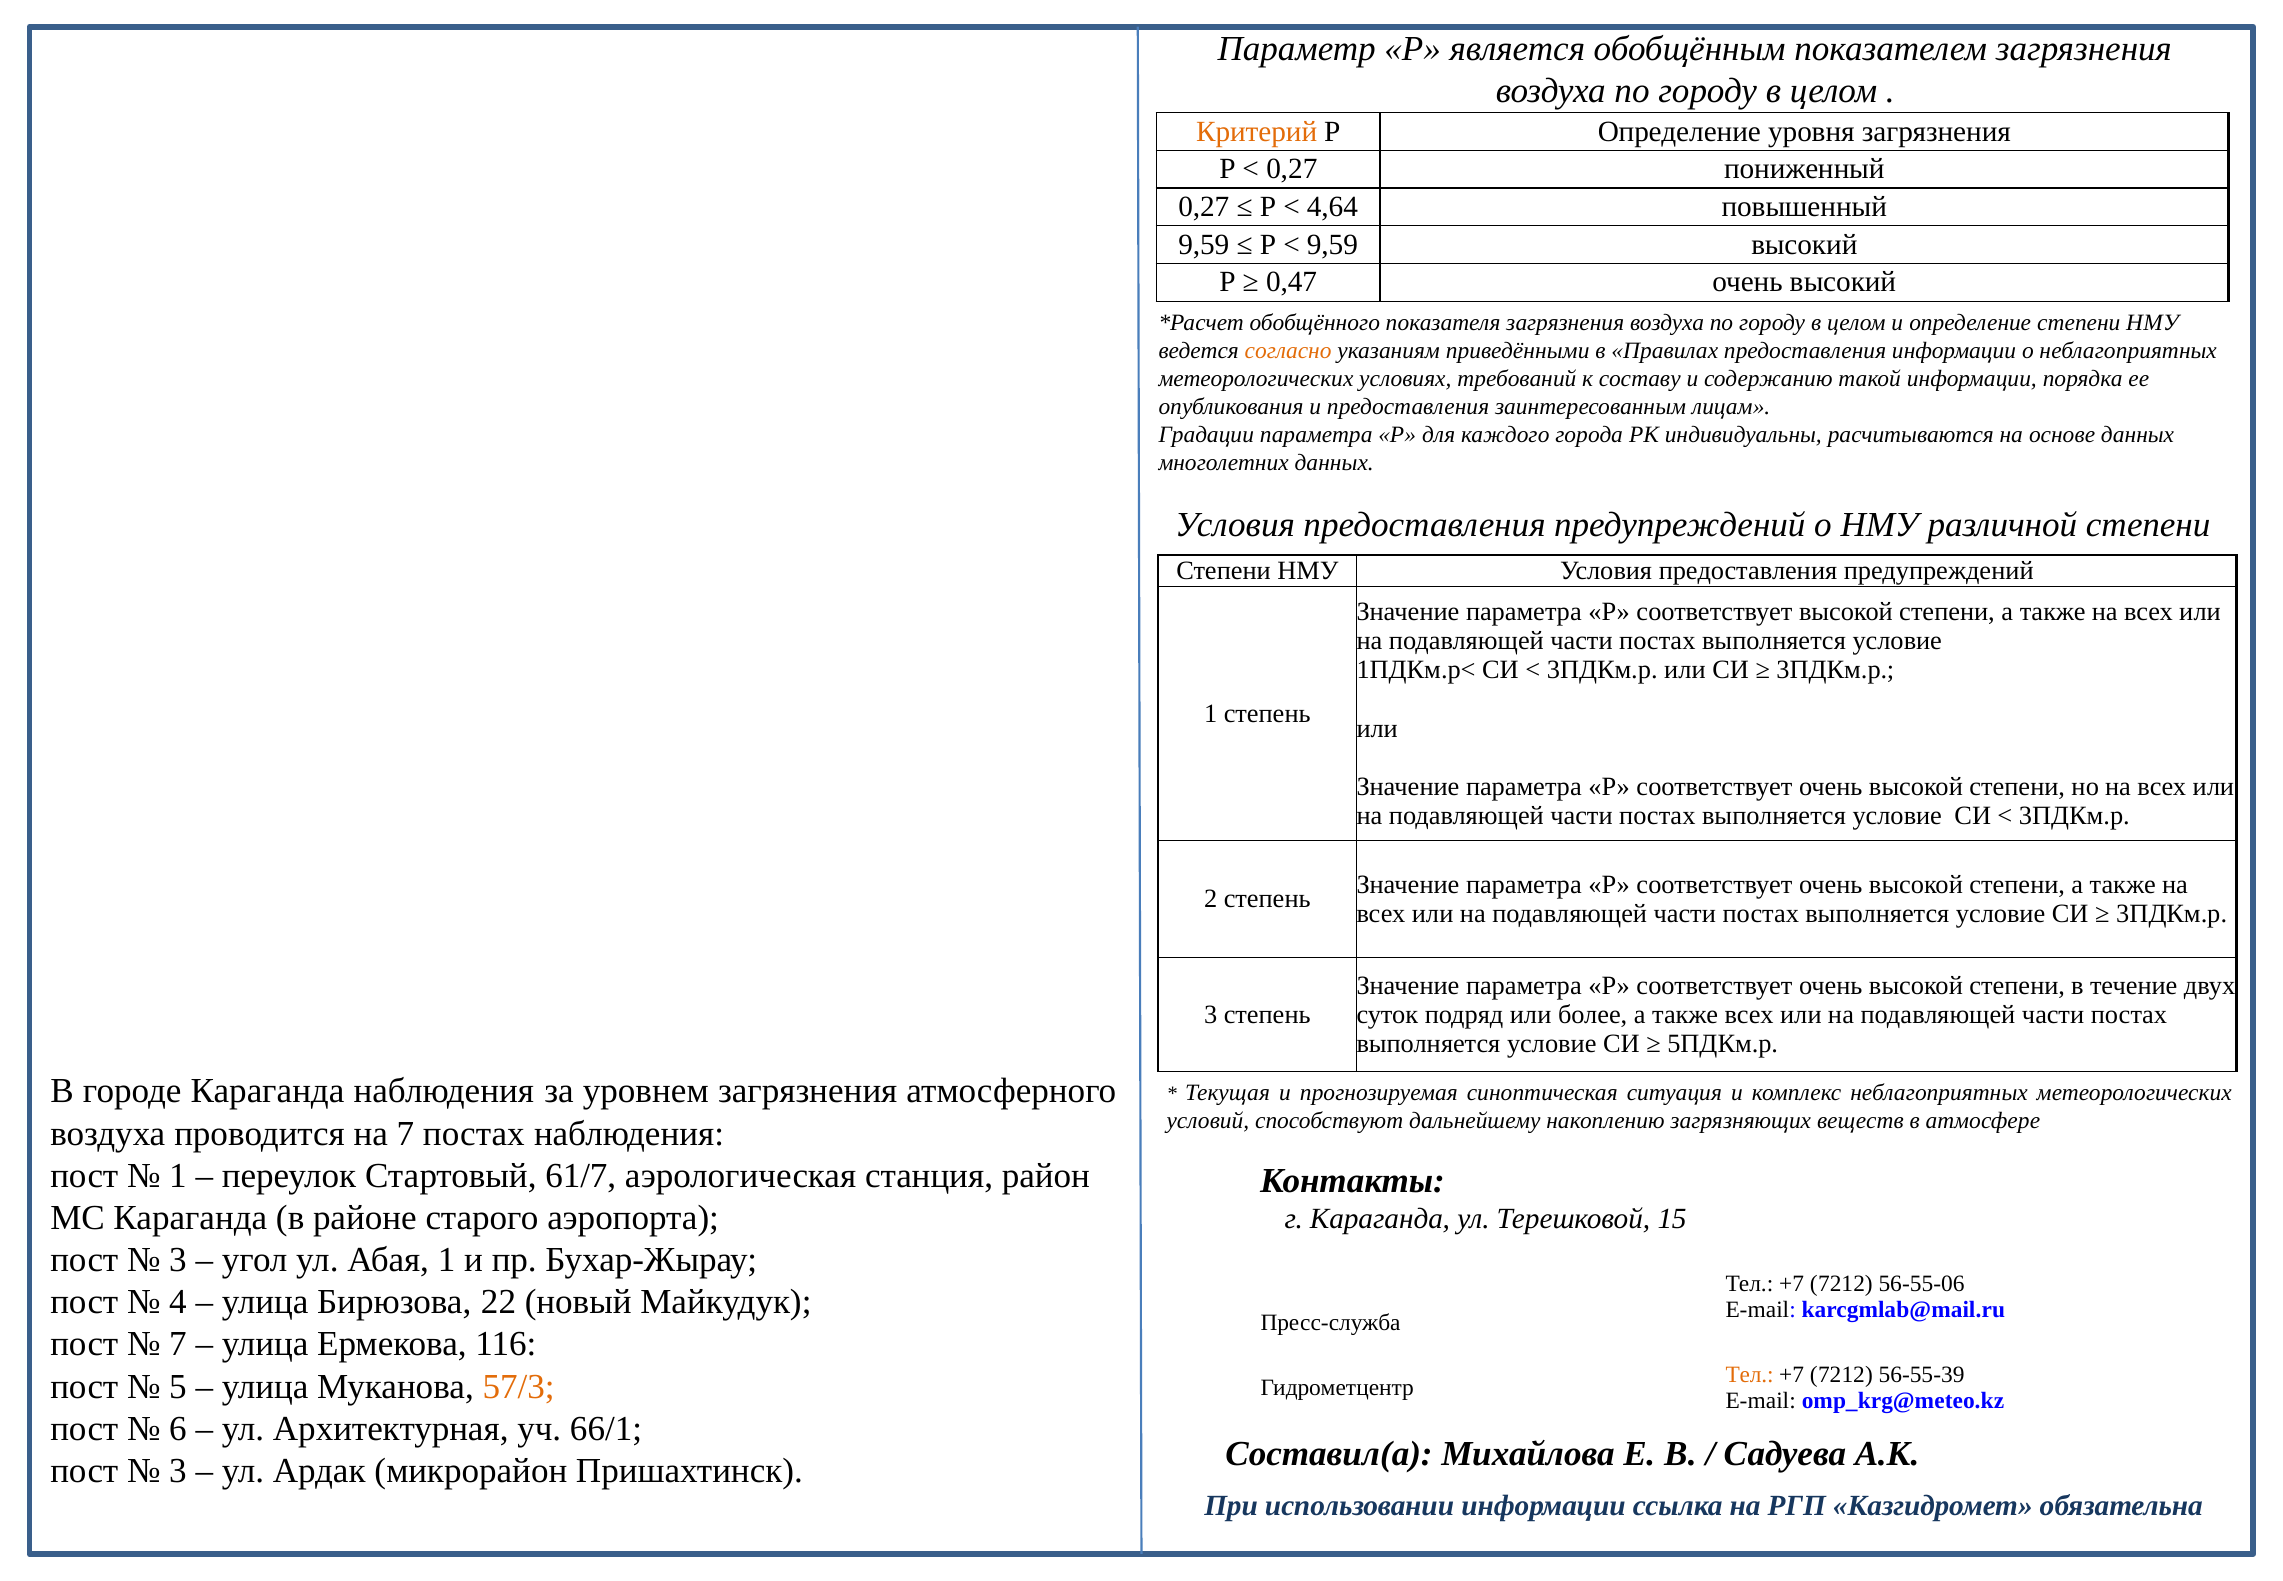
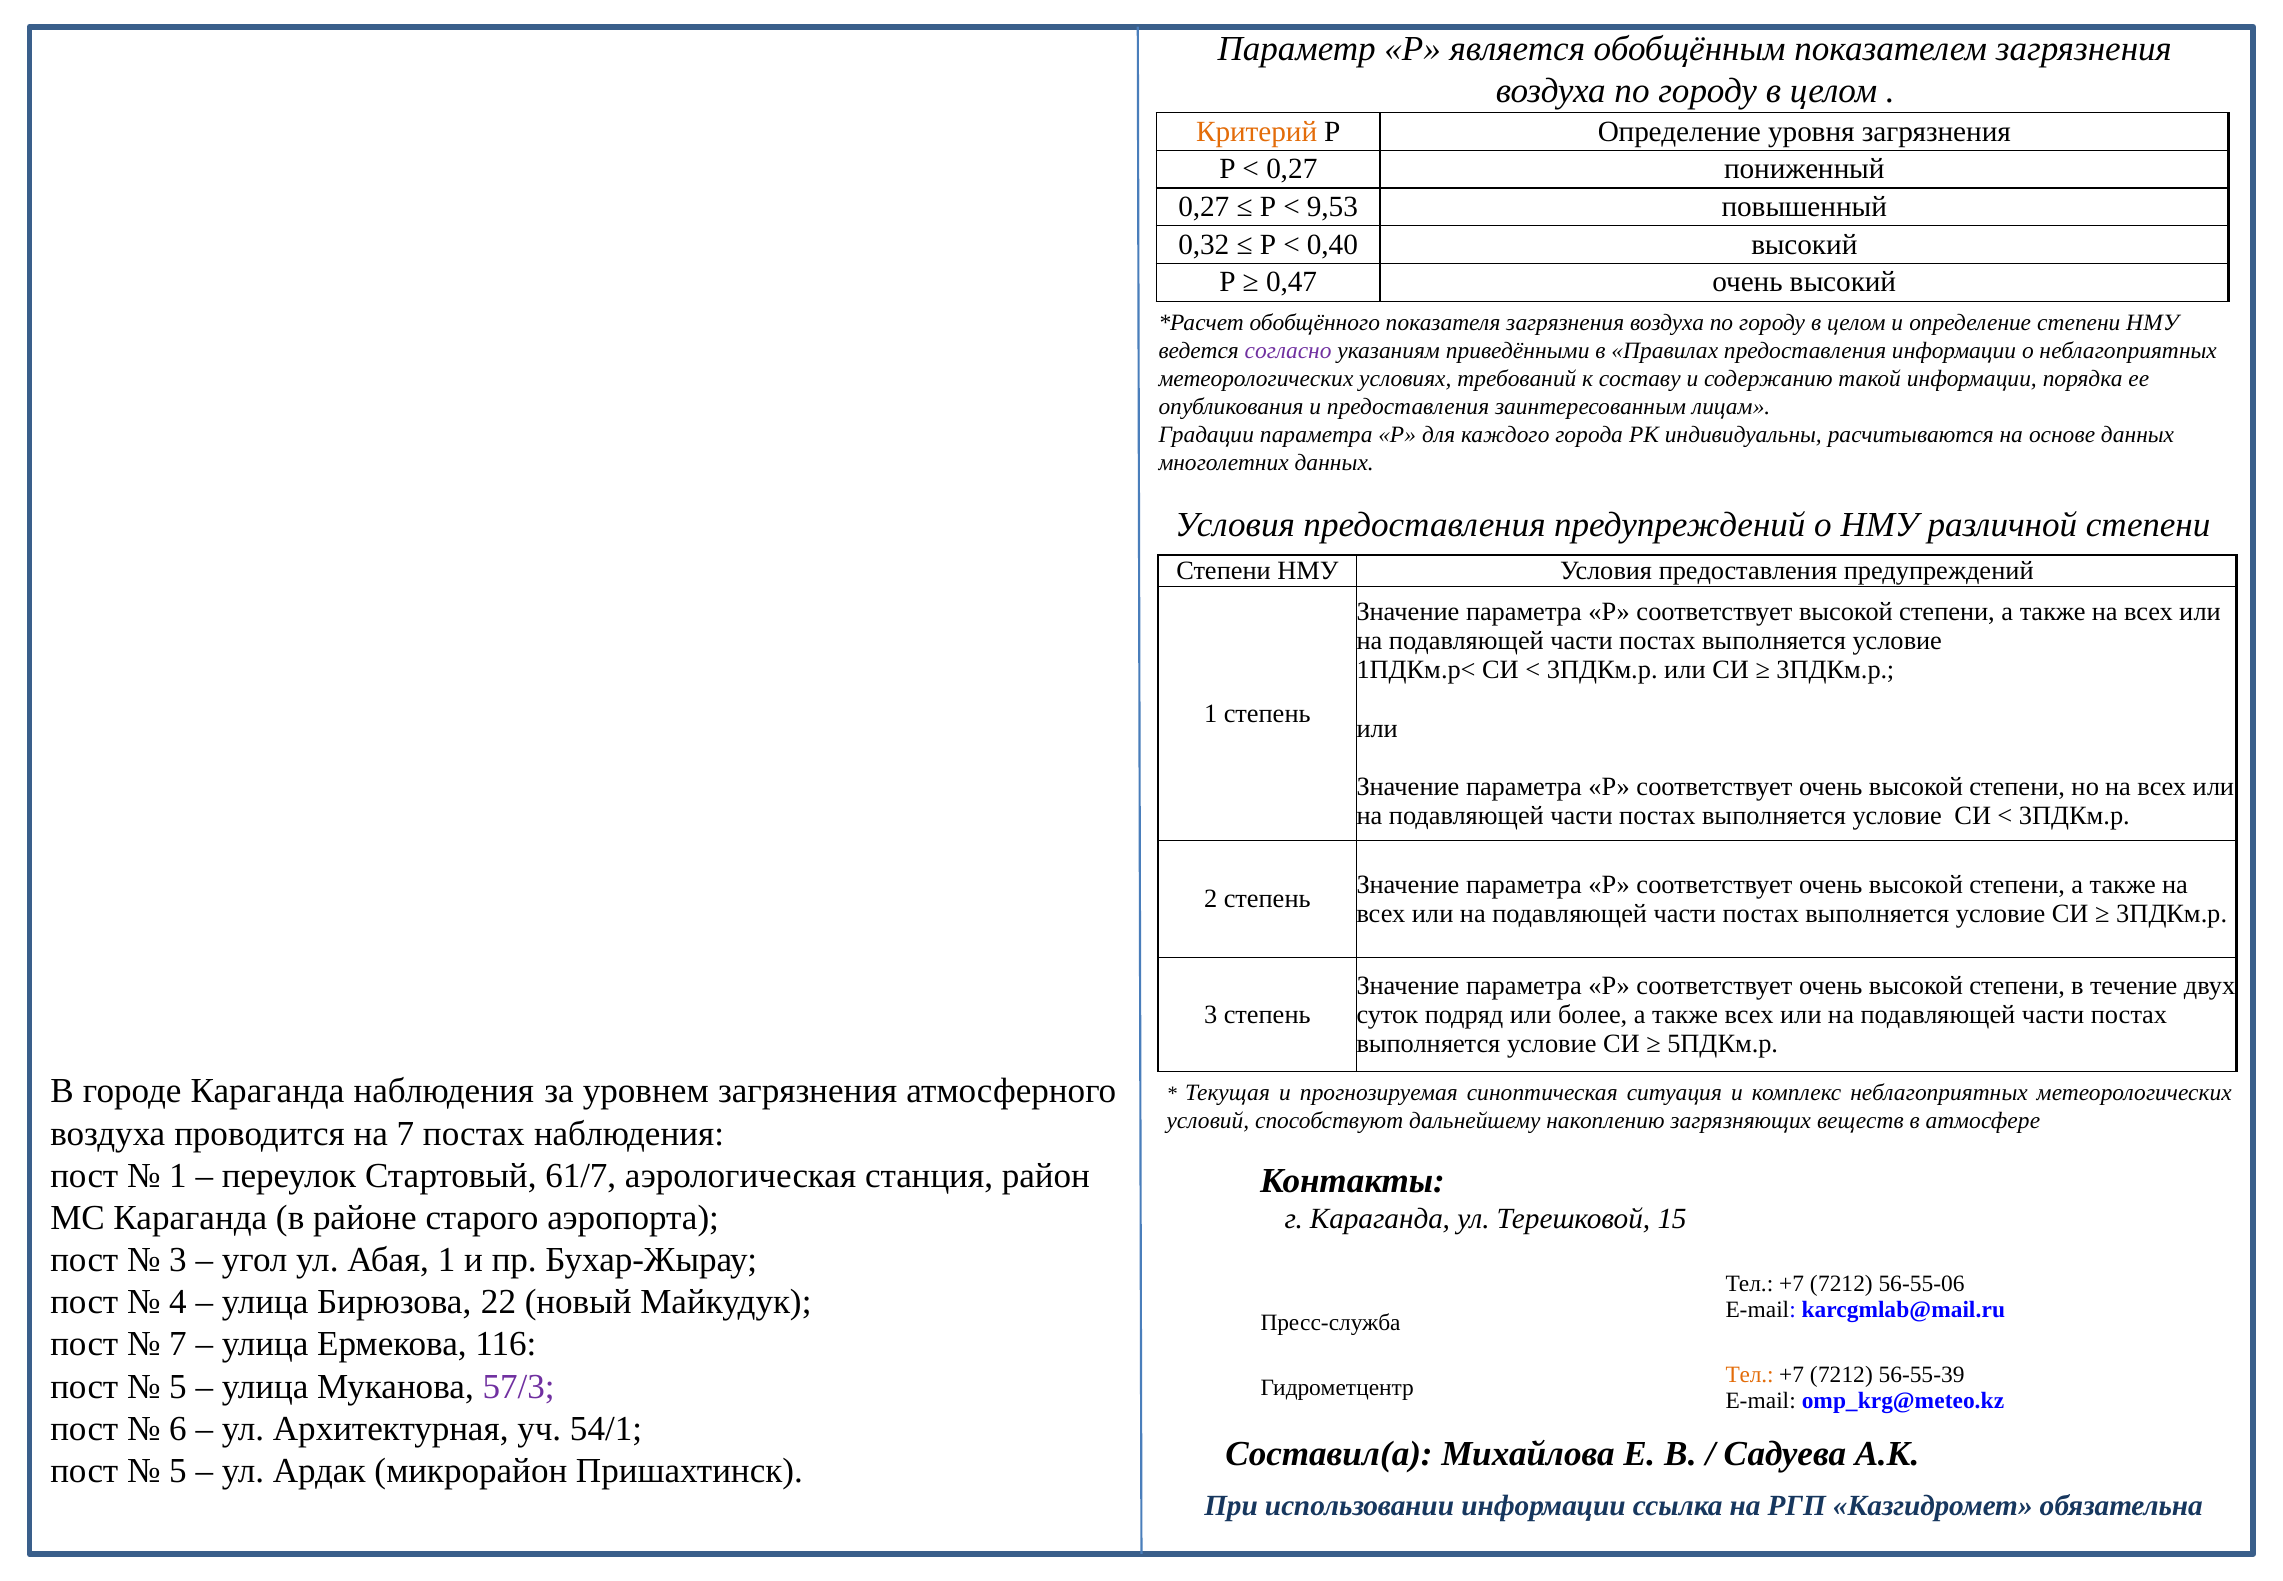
4,64: 4,64 -> 9,53
9,59 at (1204, 244): 9,59 -> 0,32
9,59 at (1332, 244): 9,59 -> 0,40
согласно colour: orange -> purple
57/3 colour: orange -> purple
66/1: 66/1 -> 54/1
3 at (178, 1470): 3 -> 5
